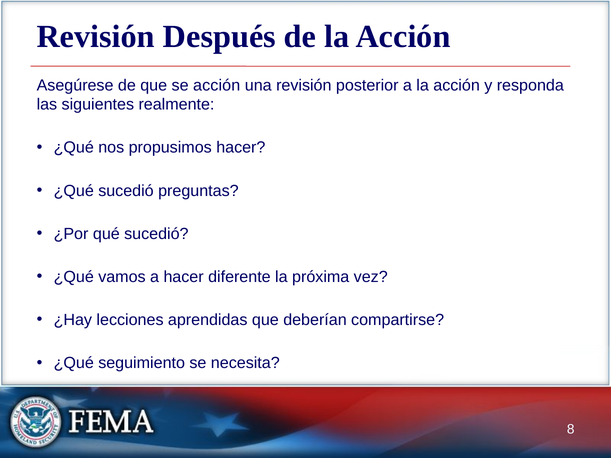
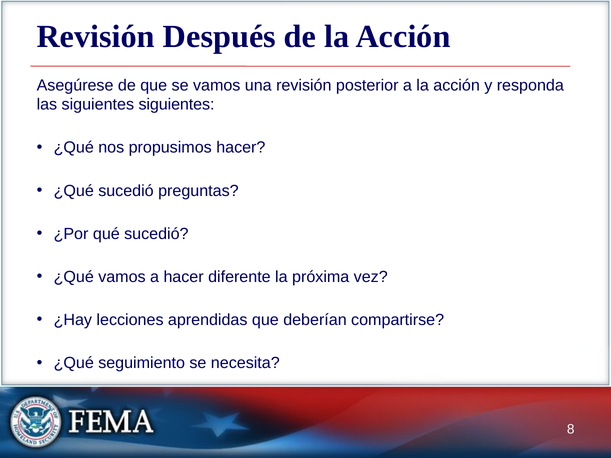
se acción: acción -> vamos
siguientes realmente: realmente -> siguientes
